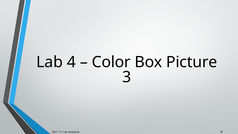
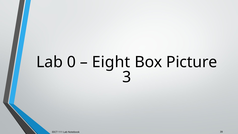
4: 4 -> 0
Color: Color -> Eight
